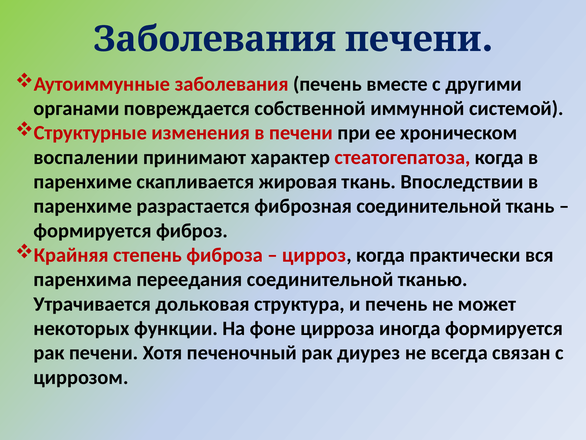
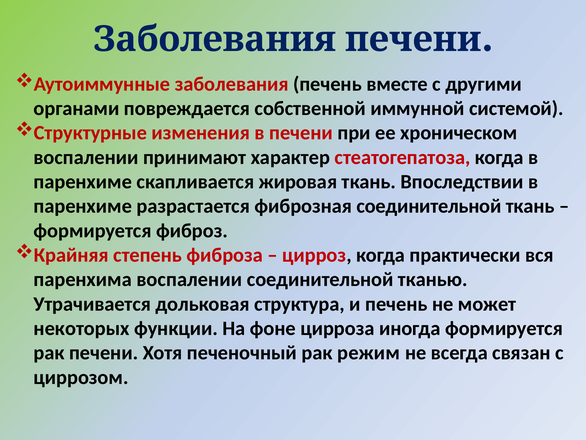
паренхима переедания: переедания -> воспалении
диурез: диурез -> режим
